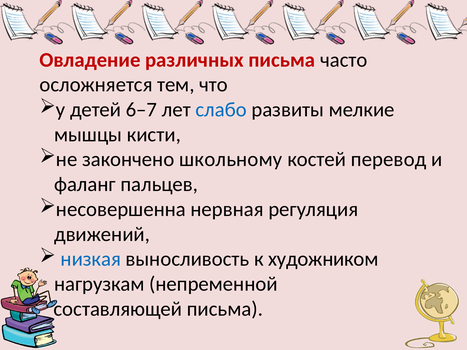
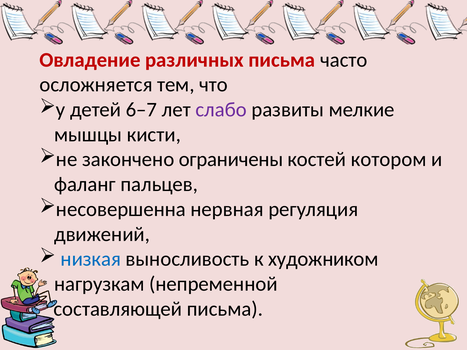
слабо colour: blue -> purple
школьному: школьному -> ограничены
перевод: перевод -> котором
